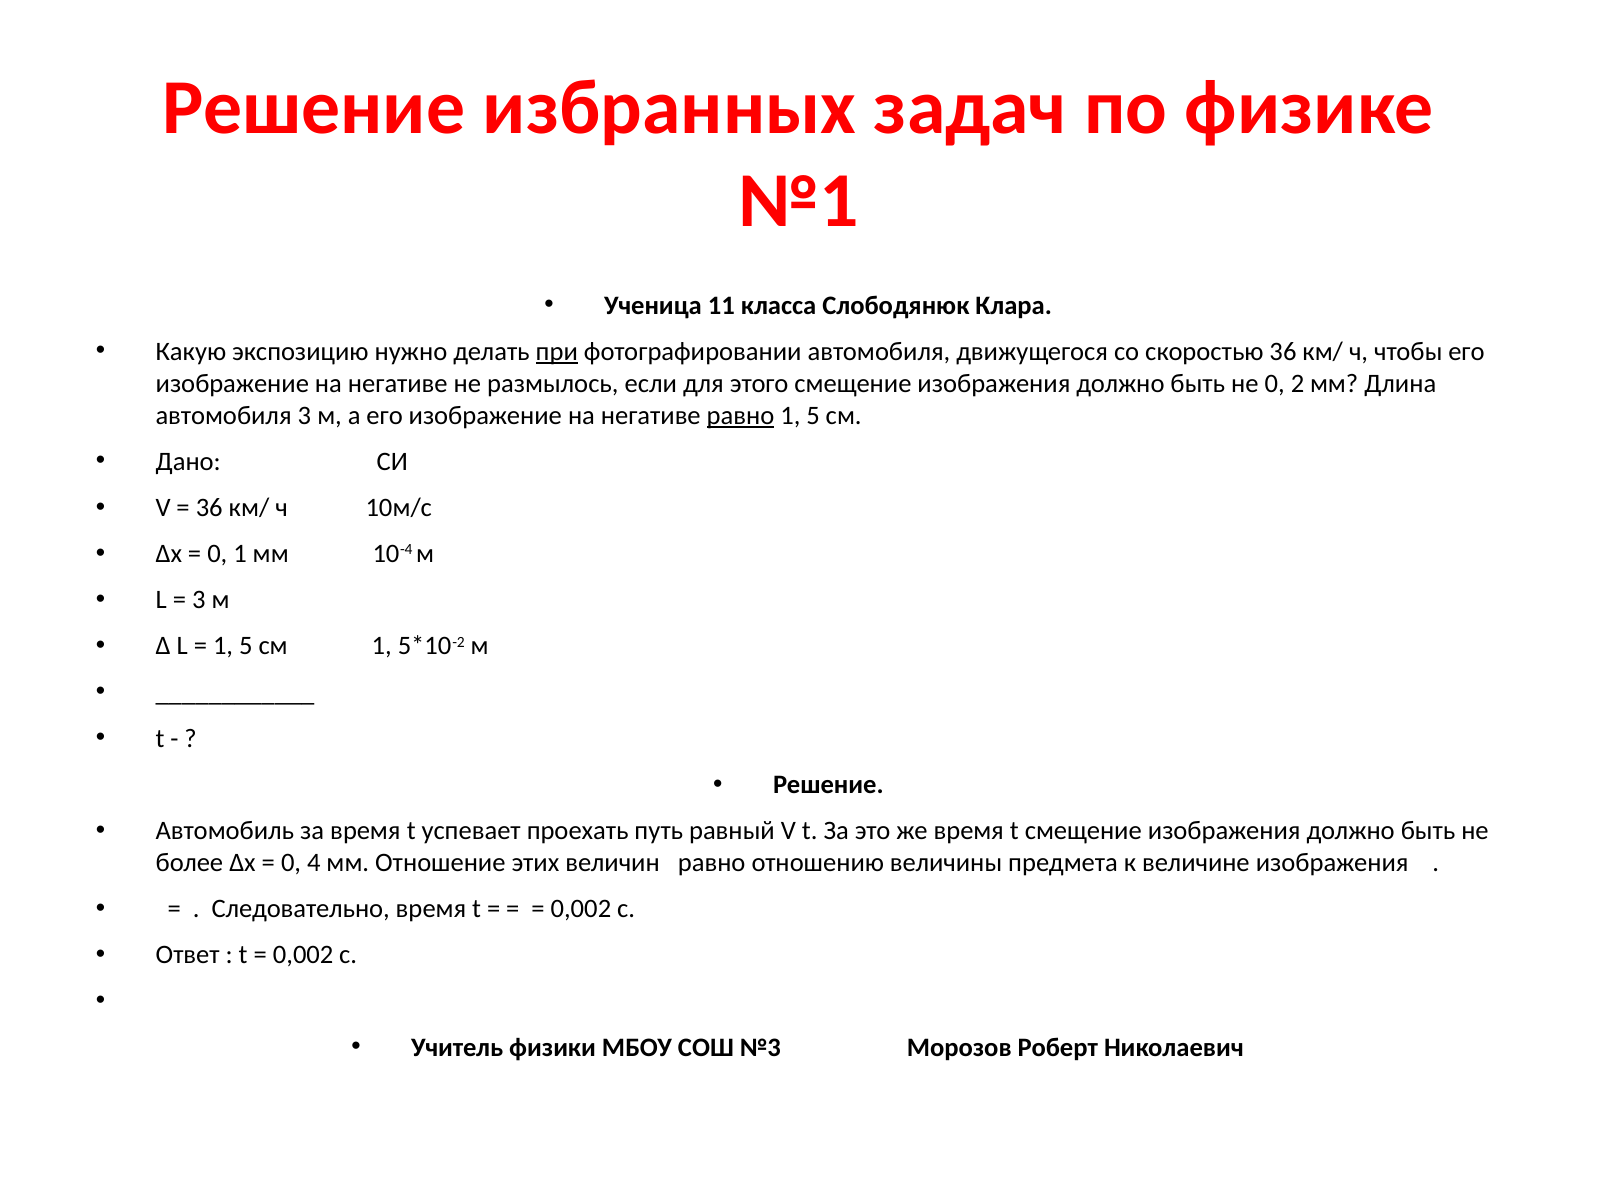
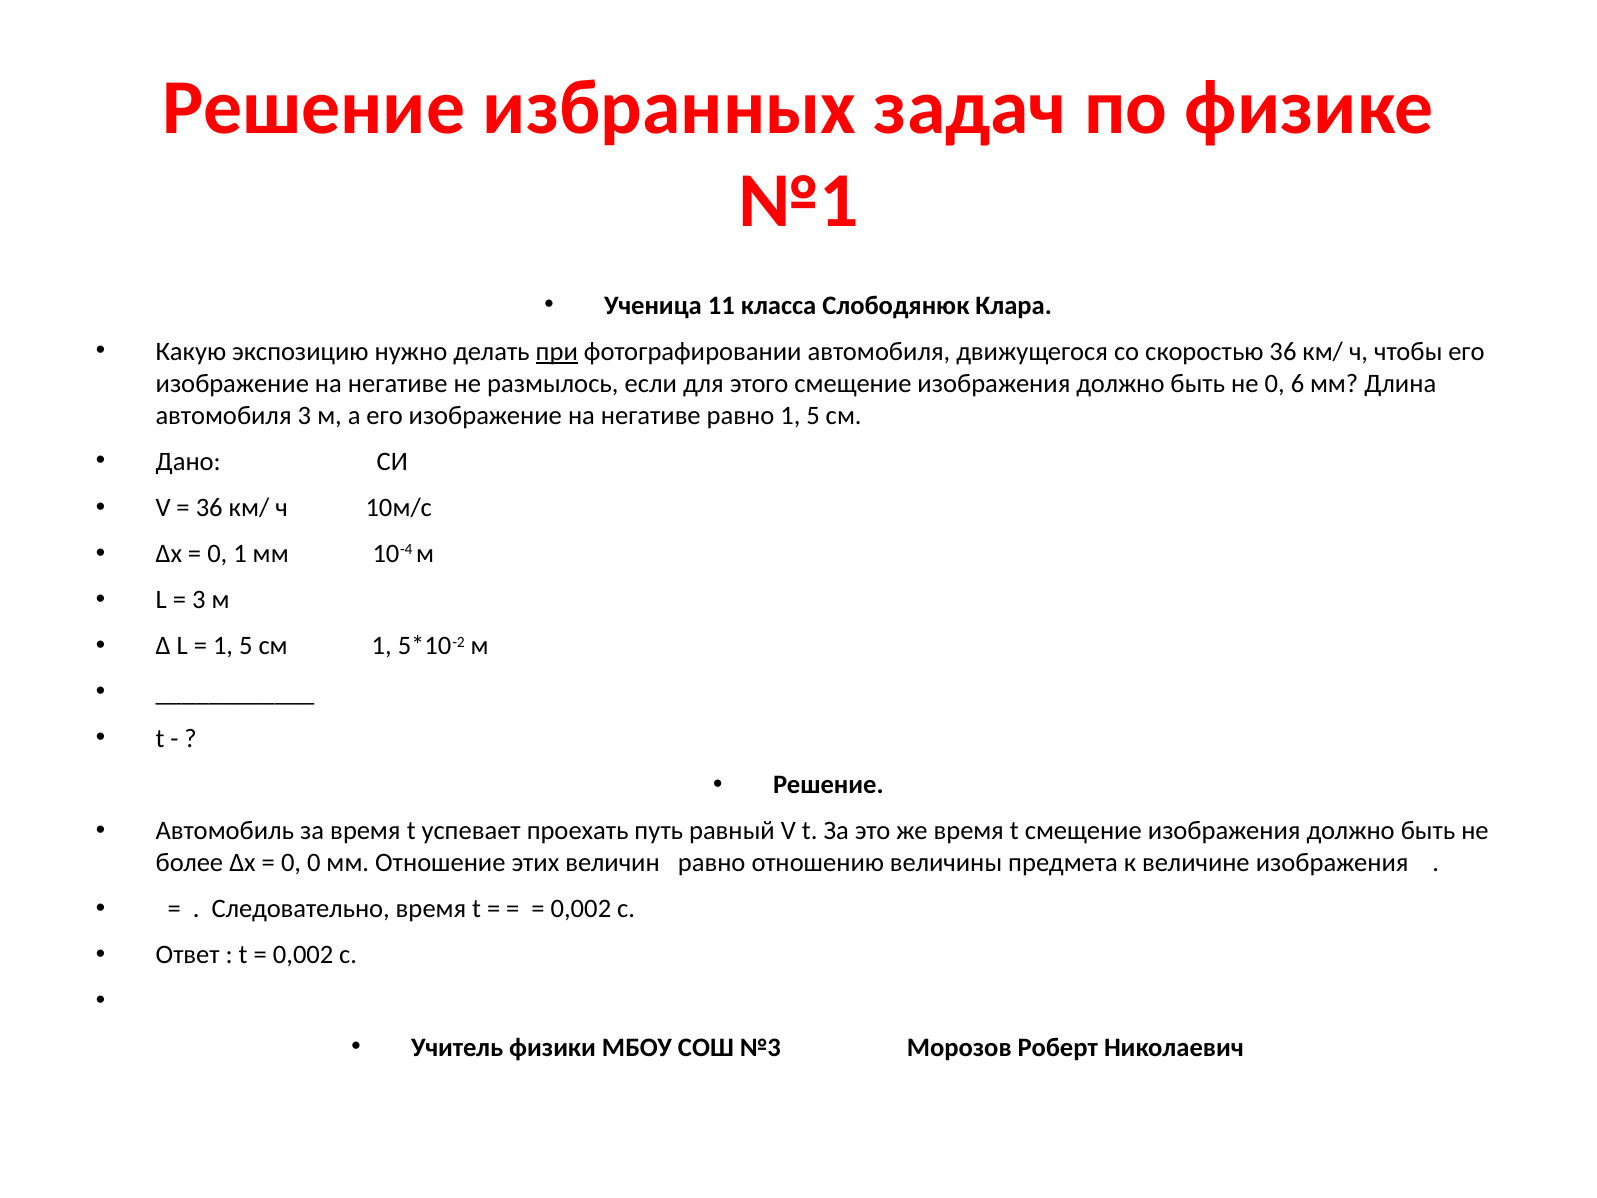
2: 2 -> 6
равно at (741, 415) underline: present -> none
0 4: 4 -> 0
